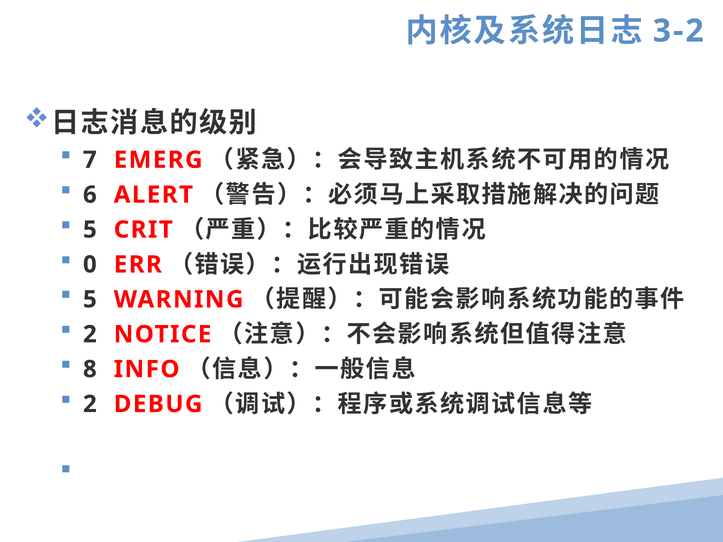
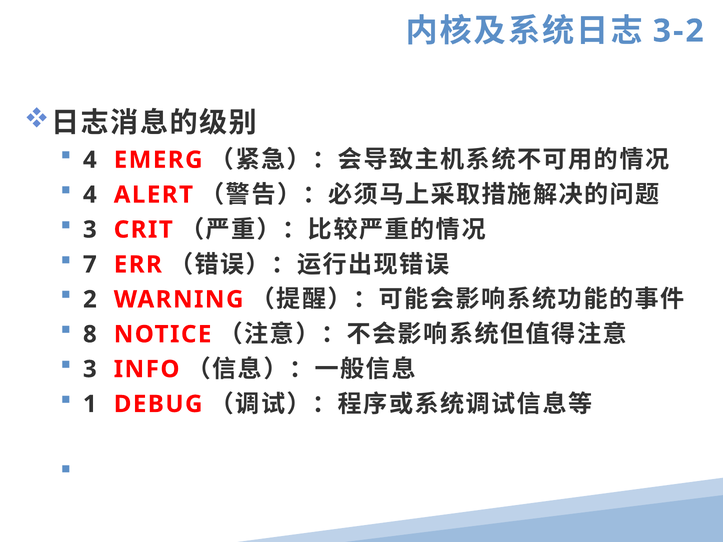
7 at (90, 160): 7 -> 4
6 at (90, 195): 6 -> 4
5 at (90, 230): 5 -> 3
0: 0 -> 7
5 at (90, 300): 5 -> 2
2 at (90, 334): 2 -> 8
8 at (90, 369): 8 -> 3
2 at (90, 404): 2 -> 1
